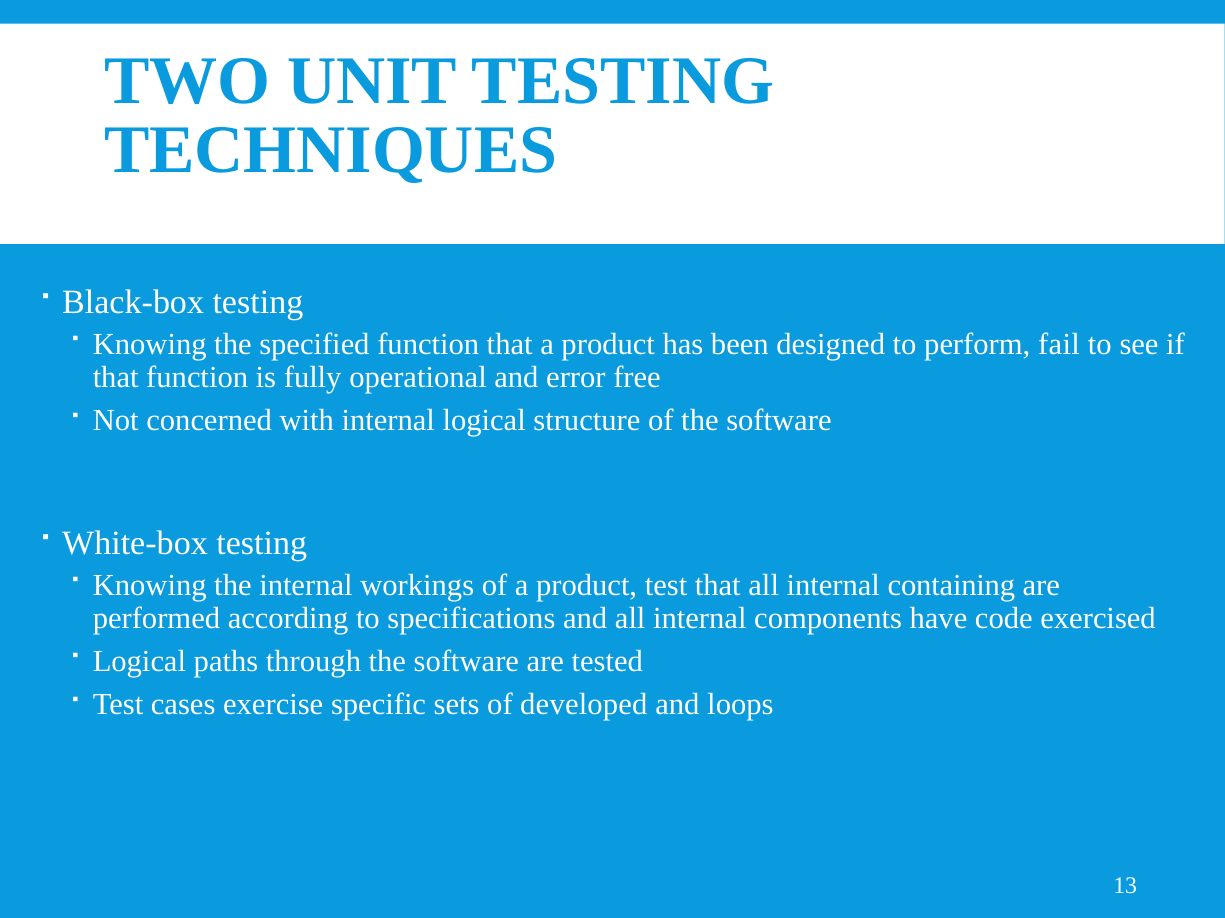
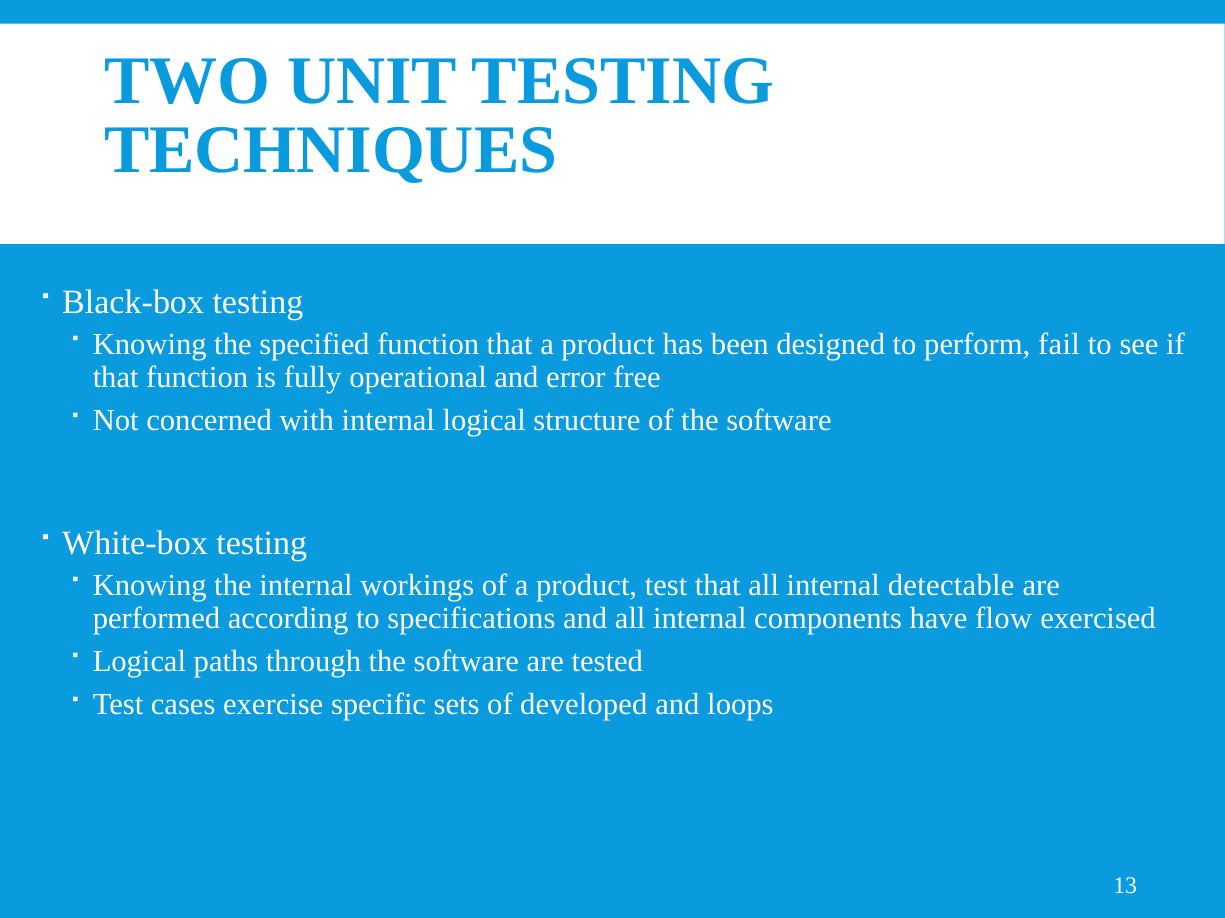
containing: containing -> detectable
code: code -> flow
